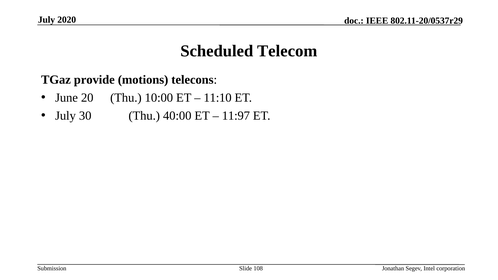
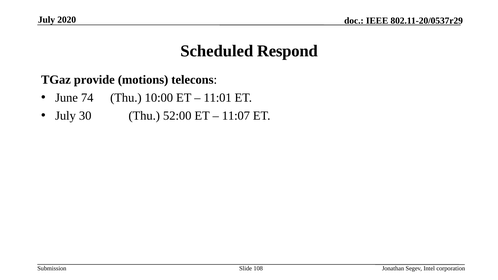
Telecom: Telecom -> Respond
20: 20 -> 74
11:10: 11:10 -> 11:01
40:00: 40:00 -> 52:00
11:97: 11:97 -> 11:07
